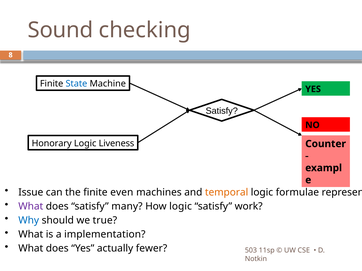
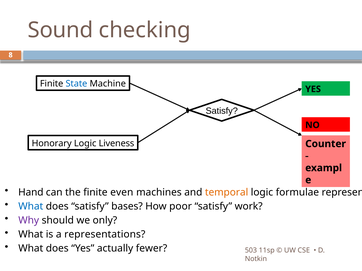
Issue: Issue -> Hand
What at (31, 207) colour: purple -> blue
many: many -> bases
How logic: logic -> poor
Why colour: blue -> purple
true: true -> only
implementation: implementation -> representations
